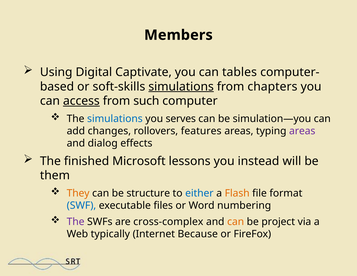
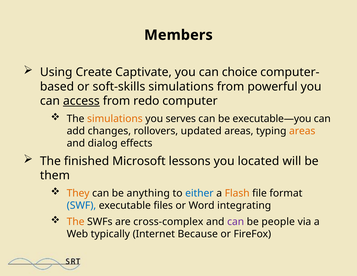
Digital: Digital -> Create
tables: tables -> choice
simulations at (181, 87) underline: present -> none
chapters: chapters -> powerful
such: such -> redo
simulations at (115, 119) colour: blue -> orange
simulation—you: simulation—you -> executable—you
features: features -> updated
areas at (302, 131) colour: purple -> orange
instead: instead -> located
structure: structure -> anything
numbering: numbering -> integrating
The at (76, 222) colour: purple -> orange
can at (236, 222) colour: orange -> purple
project: project -> people
